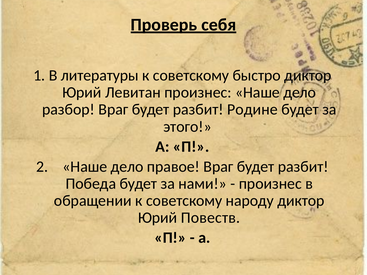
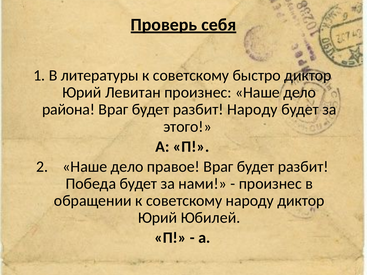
разбор: разбор -> района
разбит Родине: Родине -> Народу
Повеств: Повеств -> Юбилей
